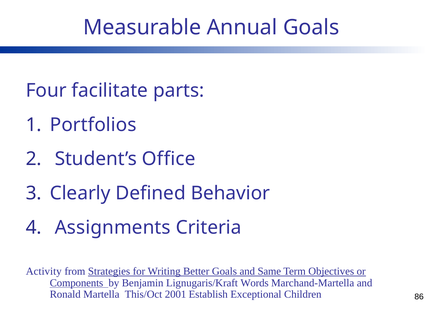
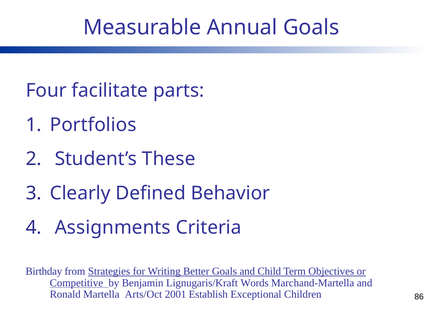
Office: Office -> These
Activity: Activity -> Birthday
Same: Same -> Child
Components: Components -> Competitive
This/Oct: This/Oct -> Arts/Oct
